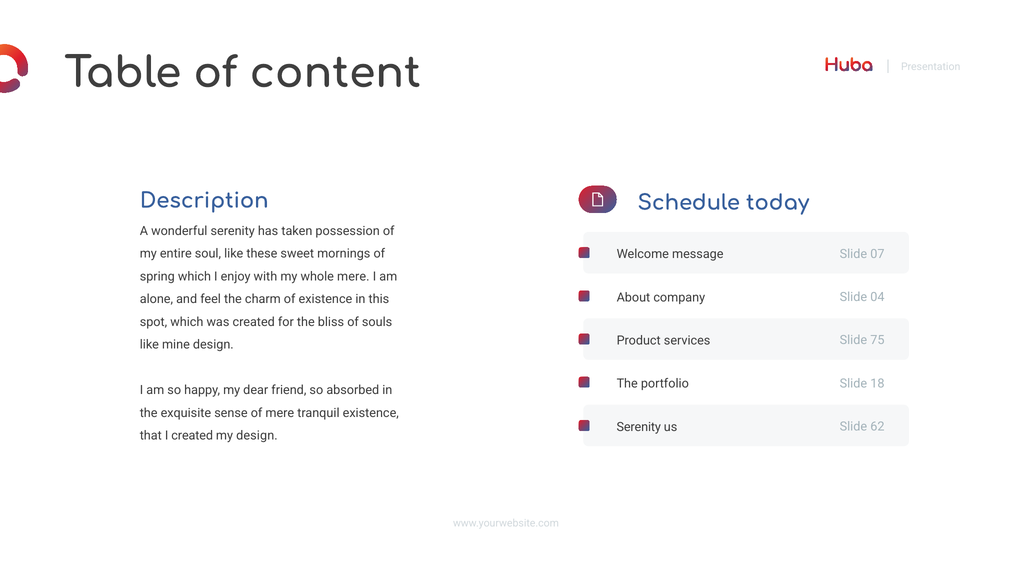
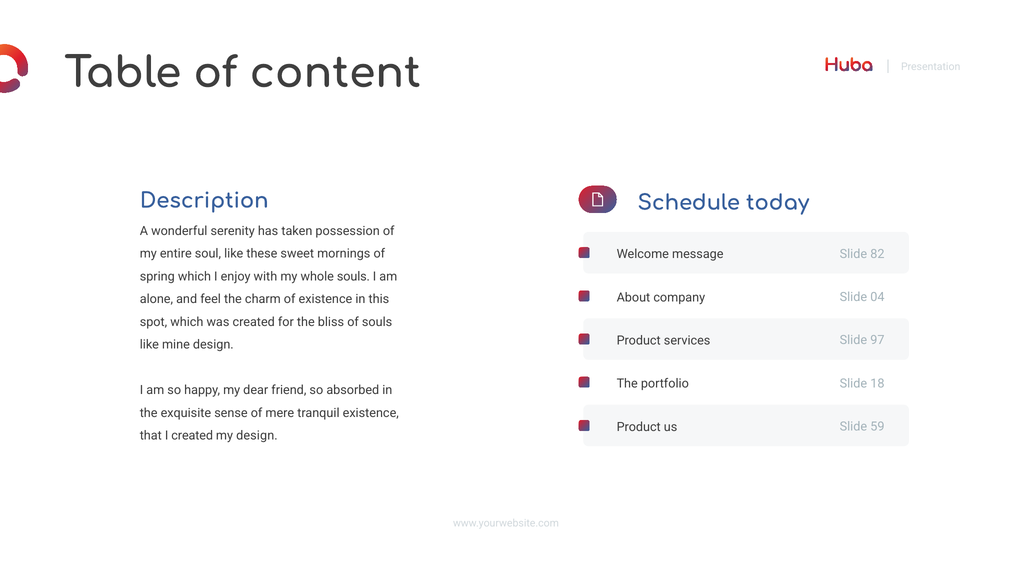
07: 07 -> 82
whole mere: mere -> souls
75: 75 -> 97
Serenity at (639, 427): Serenity -> Product
62: 62 -> 59
